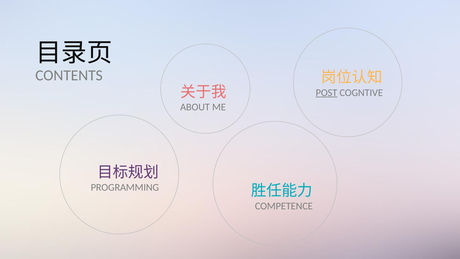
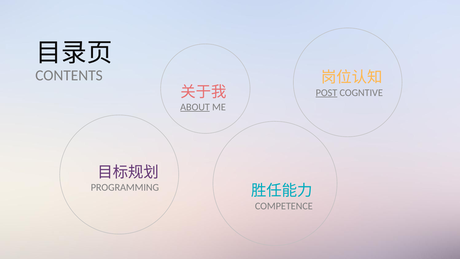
ABOUT underline: none -> present
